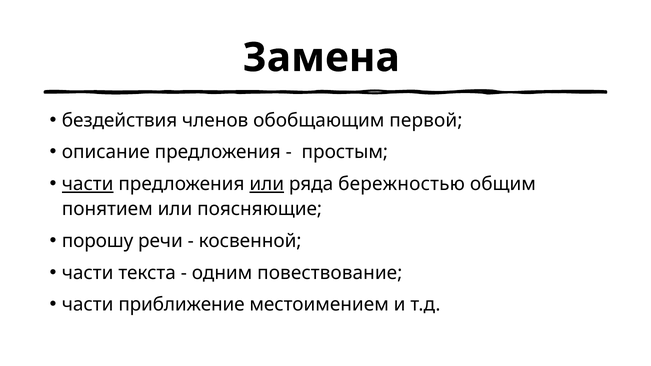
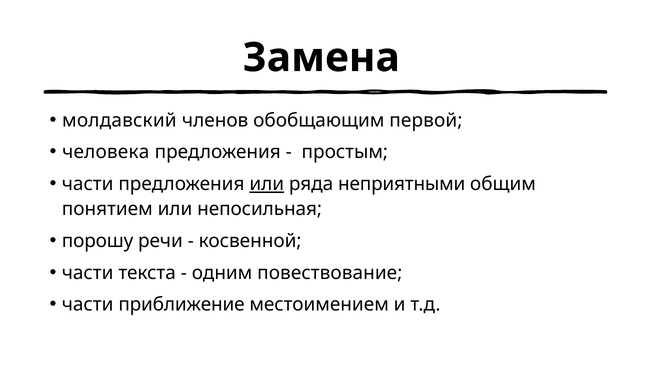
бездействия: бездействия -> молдавский
описание: описание -> человека
части at (88, 184) underline: present -> none
бережностью: бережностью -> неприятными
поясняющие: поясняющие -> непосильная
